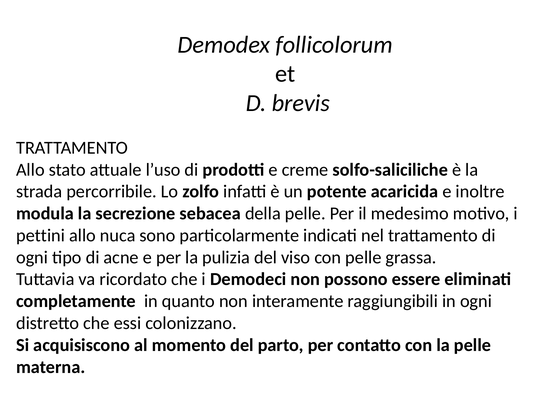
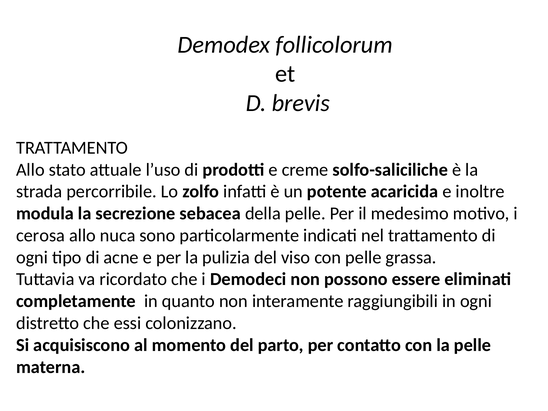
pettini: pettini -> cerosa
